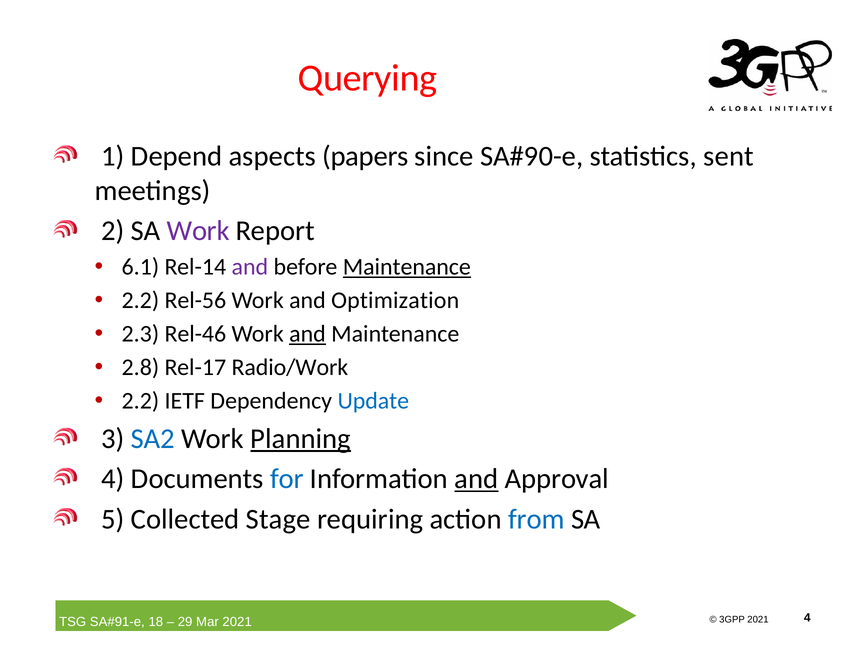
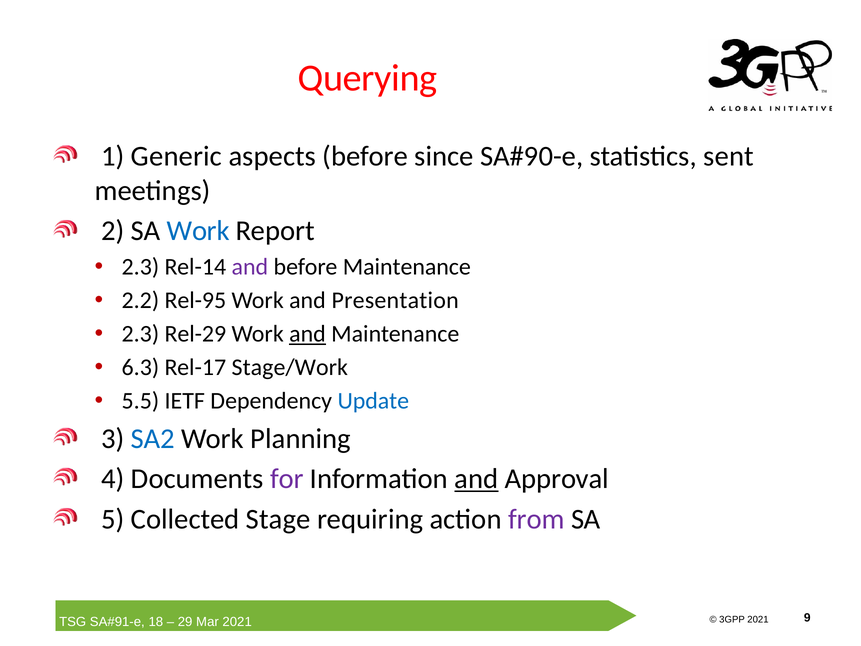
Depend: Depend -> Generic
aspects papers: papers -> before
Work at (198, 231) colour: purple -> blue
6.1 at (140, 267): 6.1 -> 2.3
Maintenance at (407, 267) underline: present -> none
Rel-56: Rel-56 -> Rel-95
Optimization: Optimization -> Presentation
Rel-46: Rel-46 -> Rel-29
2.8: 2.8 -> 6.3
Radio/Work: Radio/Work -> Stage/Work
2.2 at (140, 401): 2.2 -> 5.5
Planning underline: present -> none
for colour: blue -> purple
from colour: blue -> purple
4 at (807, 617): 4 -> 9
